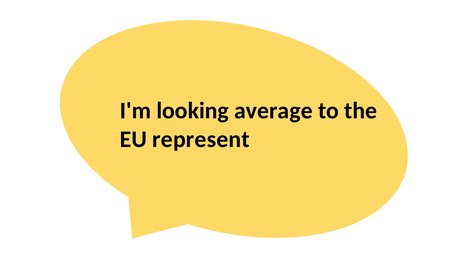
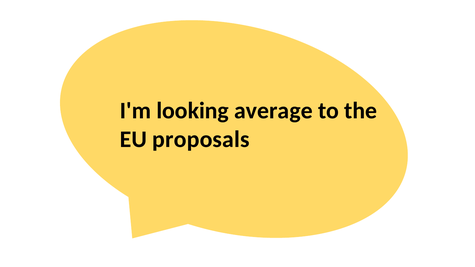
represent: represent -> proposals
